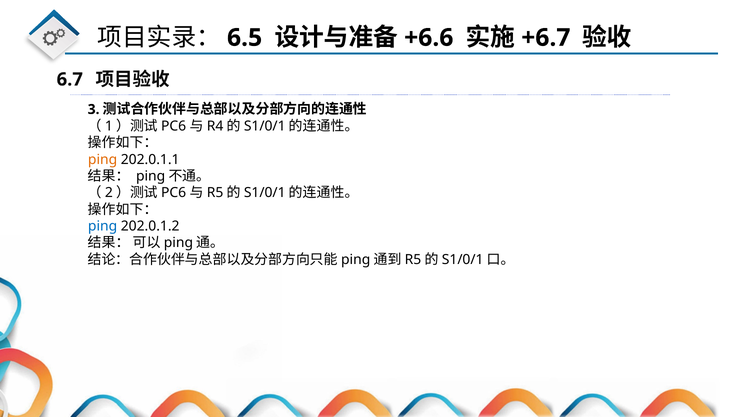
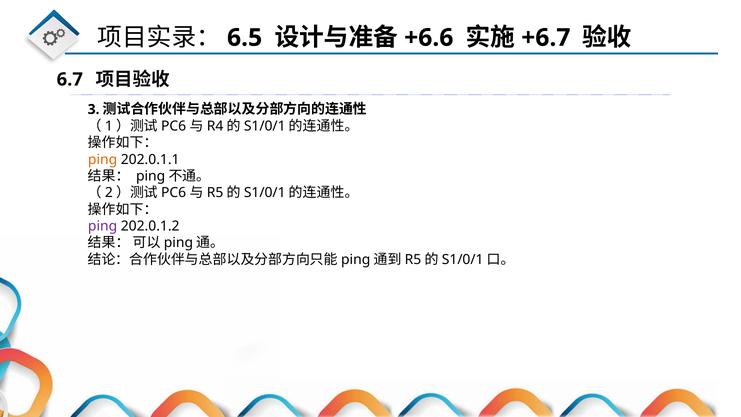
ping at (103, 226) colour: blue -> purple
